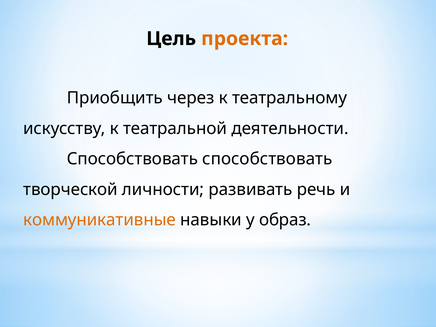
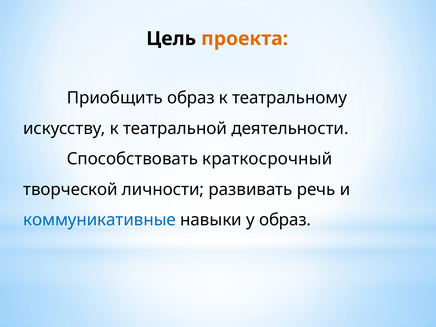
Приобщить через: через -> образ
Способствовать способствовать: способствовать -> краткосрочный
коммуникативные colour: orange -> blue
